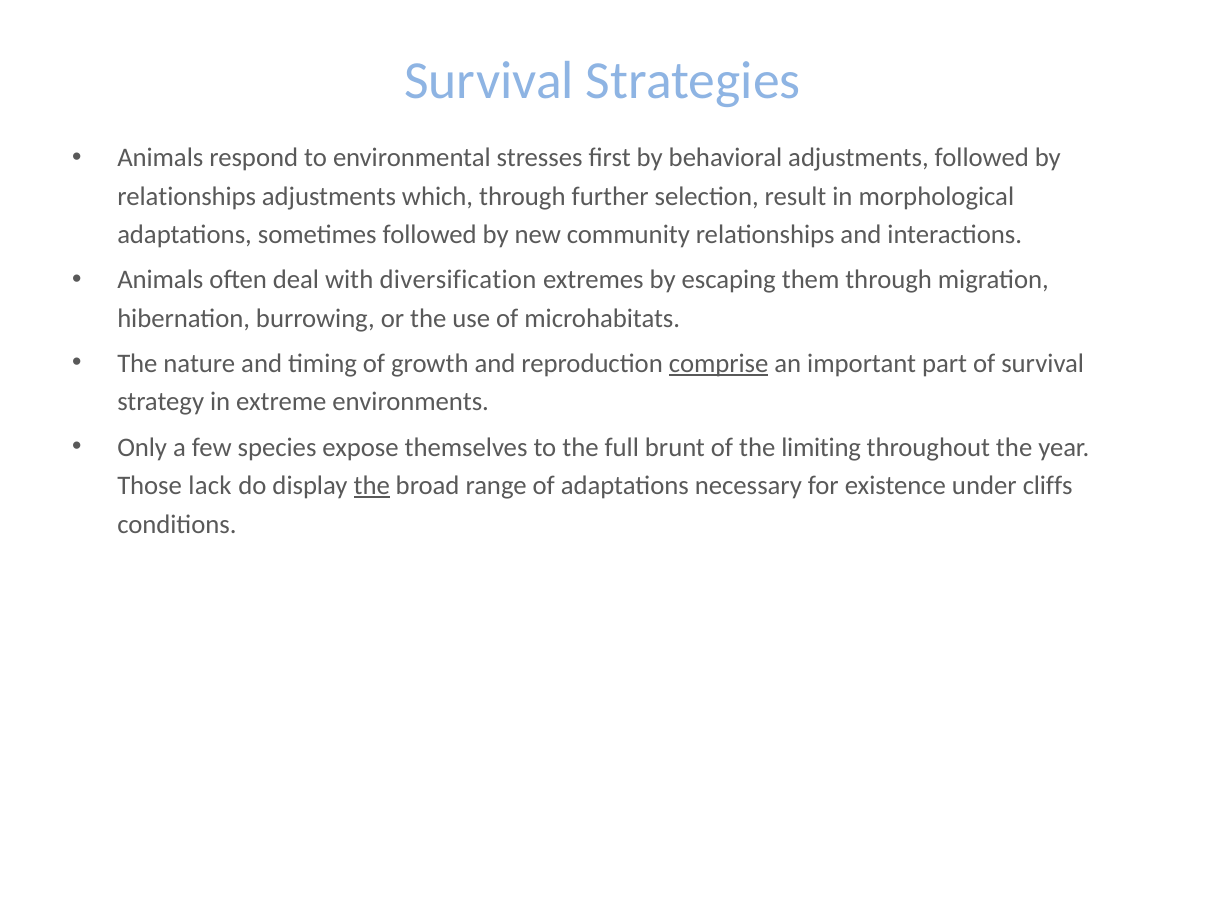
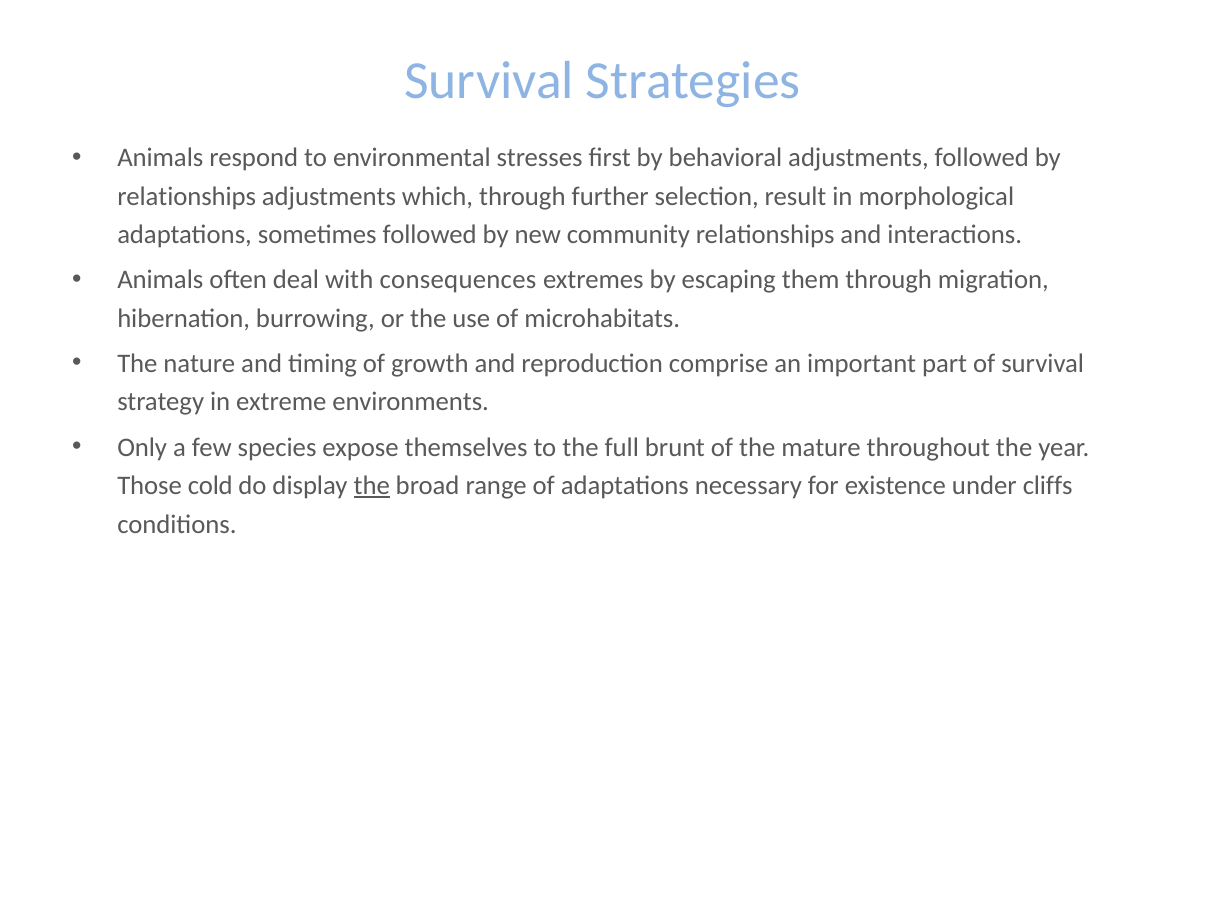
diversification: diversification -> consequences
comprise underline: present -> none
limiting: limiting -> mature
lack: lack -> cold
